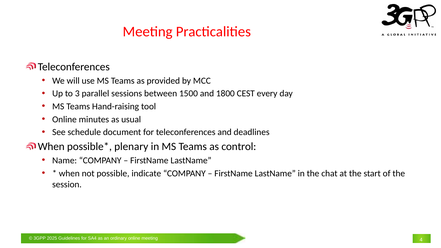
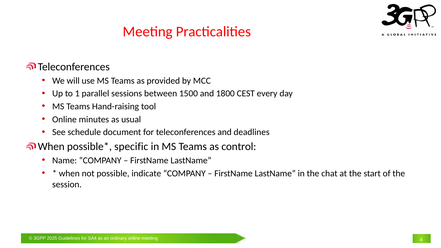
3: 3 -> 1
plenary: plenary -> specific
